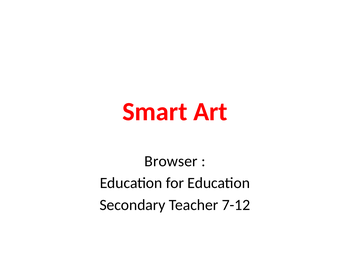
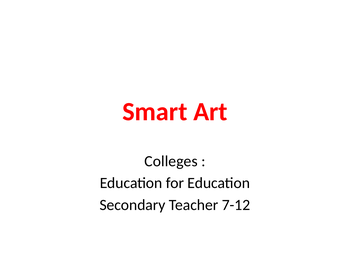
Browser: Browser -> Colleges
